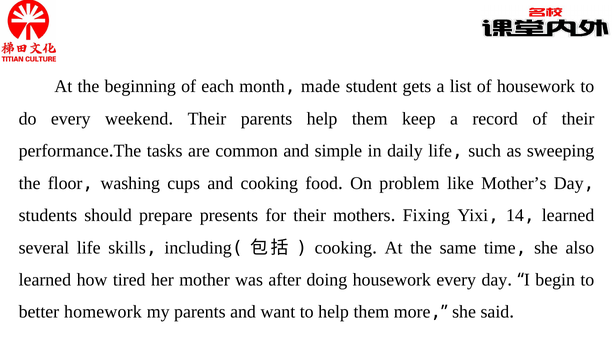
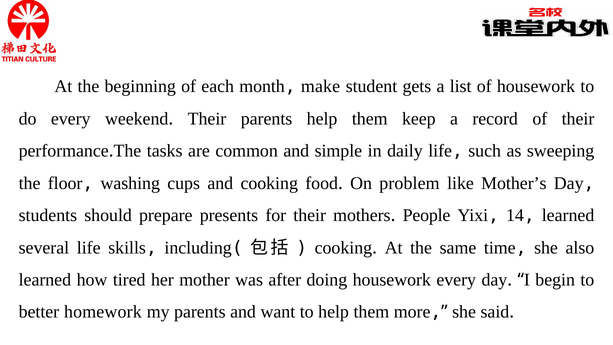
made: made -> make
Fixing: Fixing -> People
